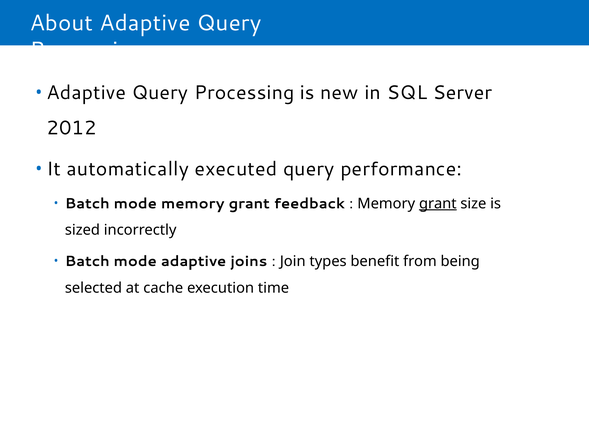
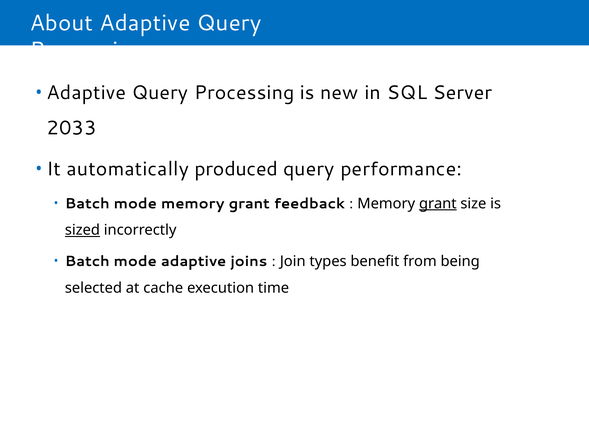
2012: 2012 -> 2033
executed: executed -> produced
sized underline: none -> present
